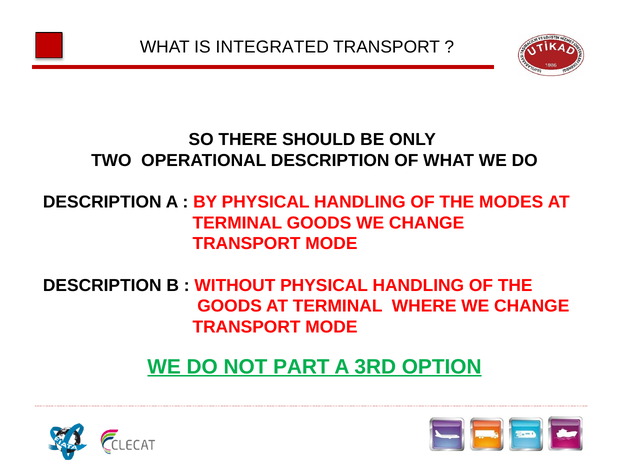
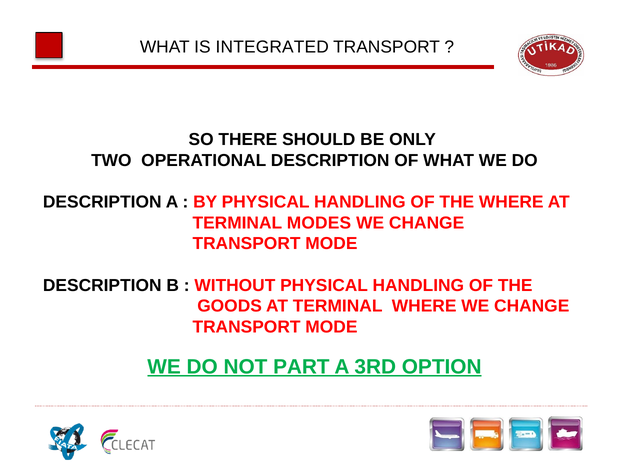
THE MODES: MODES -> WHERE
TERMINAL GOODS: GOODS -> MODES
